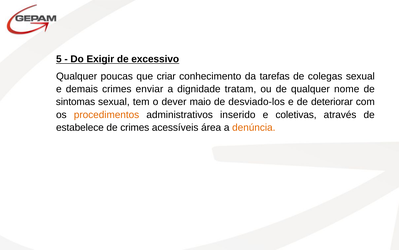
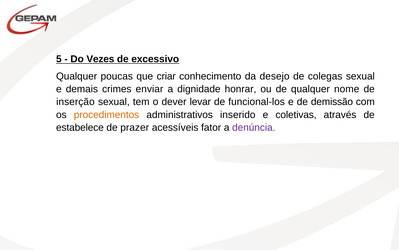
Exigir: Exigir -> Vezes
tarefas: tarefas -> desejo
tratam: tratam -> honrar
sintomas: sintomas -> inserção
maio: maio -> levar
desviado-los: desviado-los -> funcional-los
deteriorar: deteriorar -> demissão
de crimes: crimes -> prazer
área: área -> fator
denúncia colour: orange -> purple
